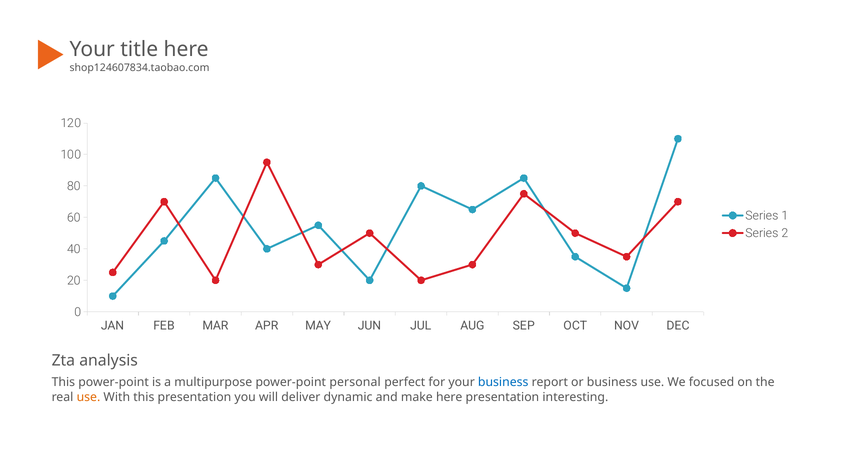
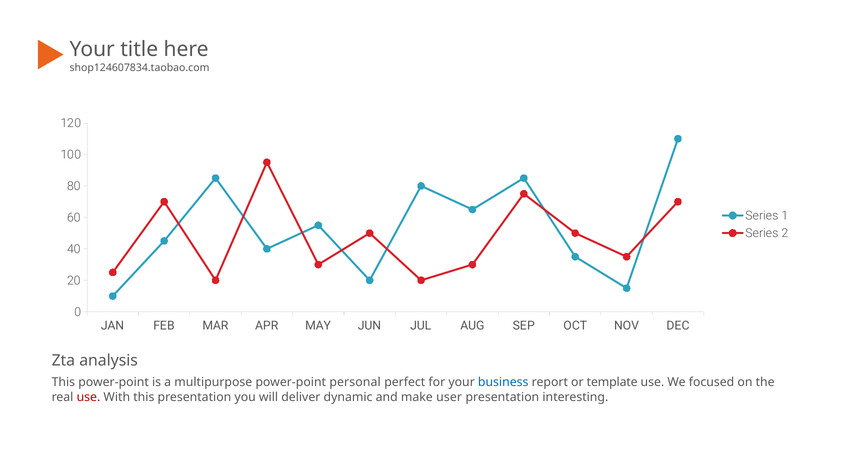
or business: business -> template
use at (88, 397) colour: orange -> red
make here: here -> user
